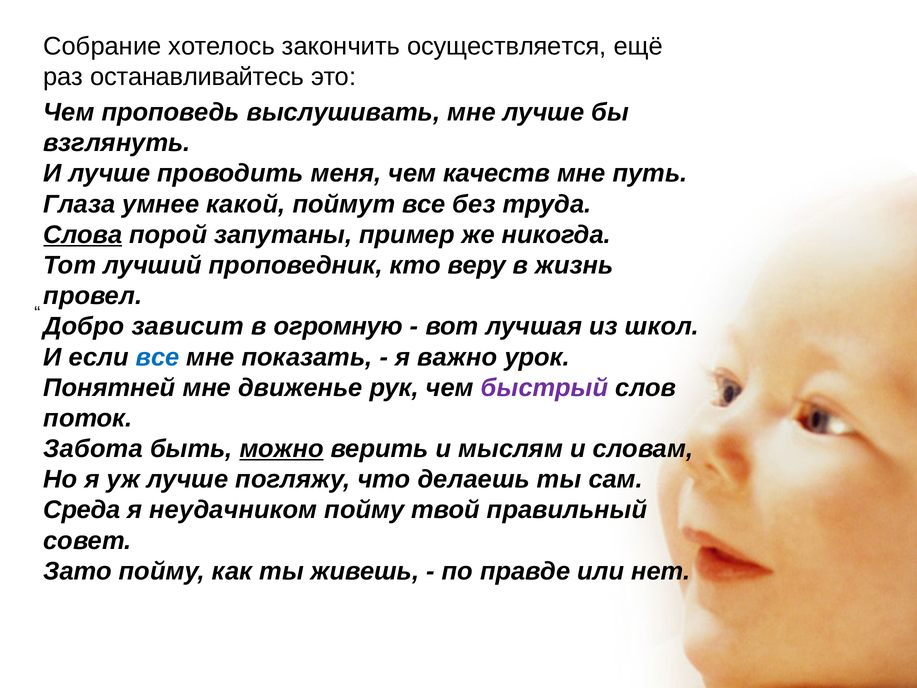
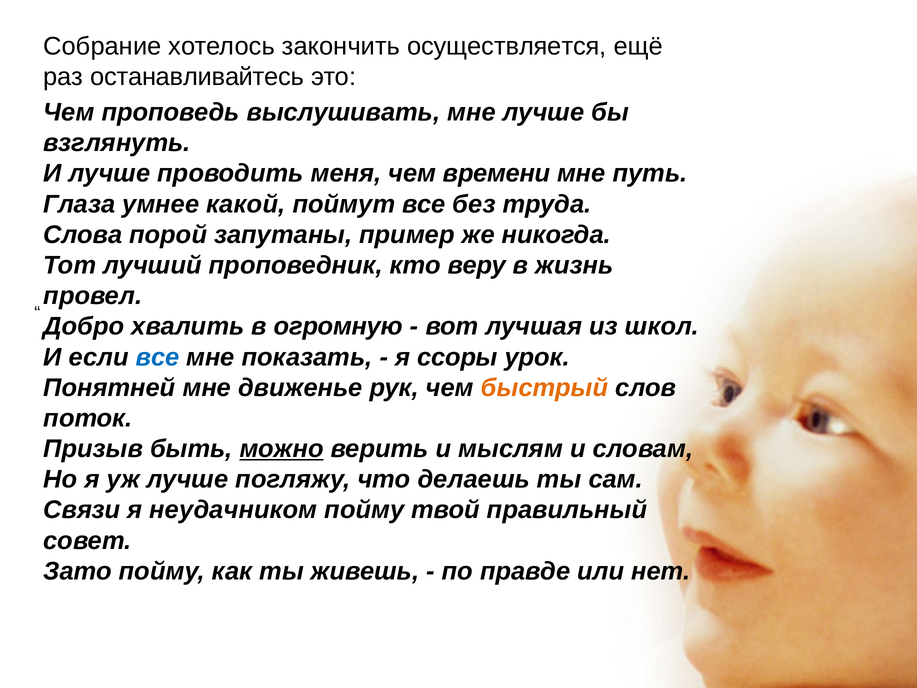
качеств: качеств -> времени
Слова underline: present -> none
зависит: зависит -> хвалить
важно: важно -> ссоры
быстрый colour: purple -> orange
Забота: Забота -> Призыв
Среда: Среда -> Связи
